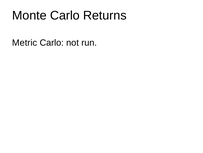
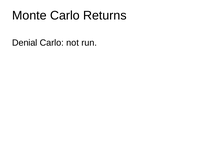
Metric: Metric -> Denial
